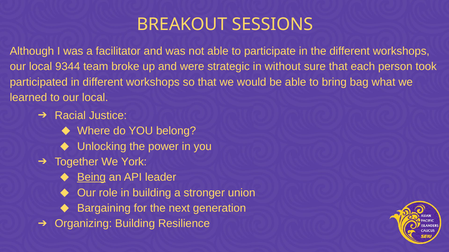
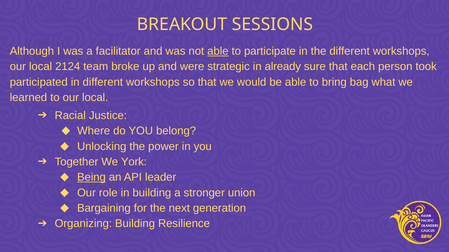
able at (218, 51) underline: none -> present
9344: 9344 -> 2124
without: without -> already
